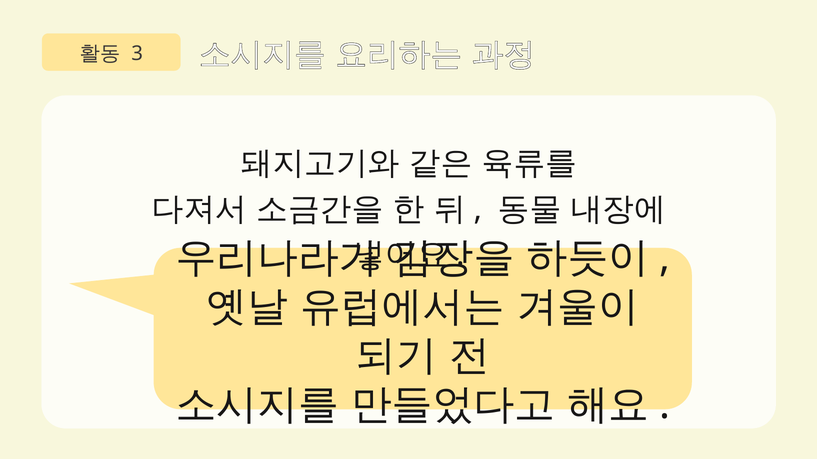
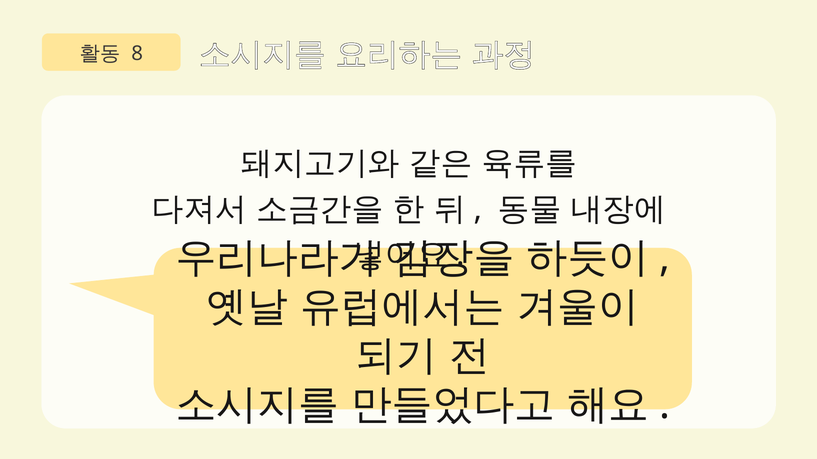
3: 3 -> 8
